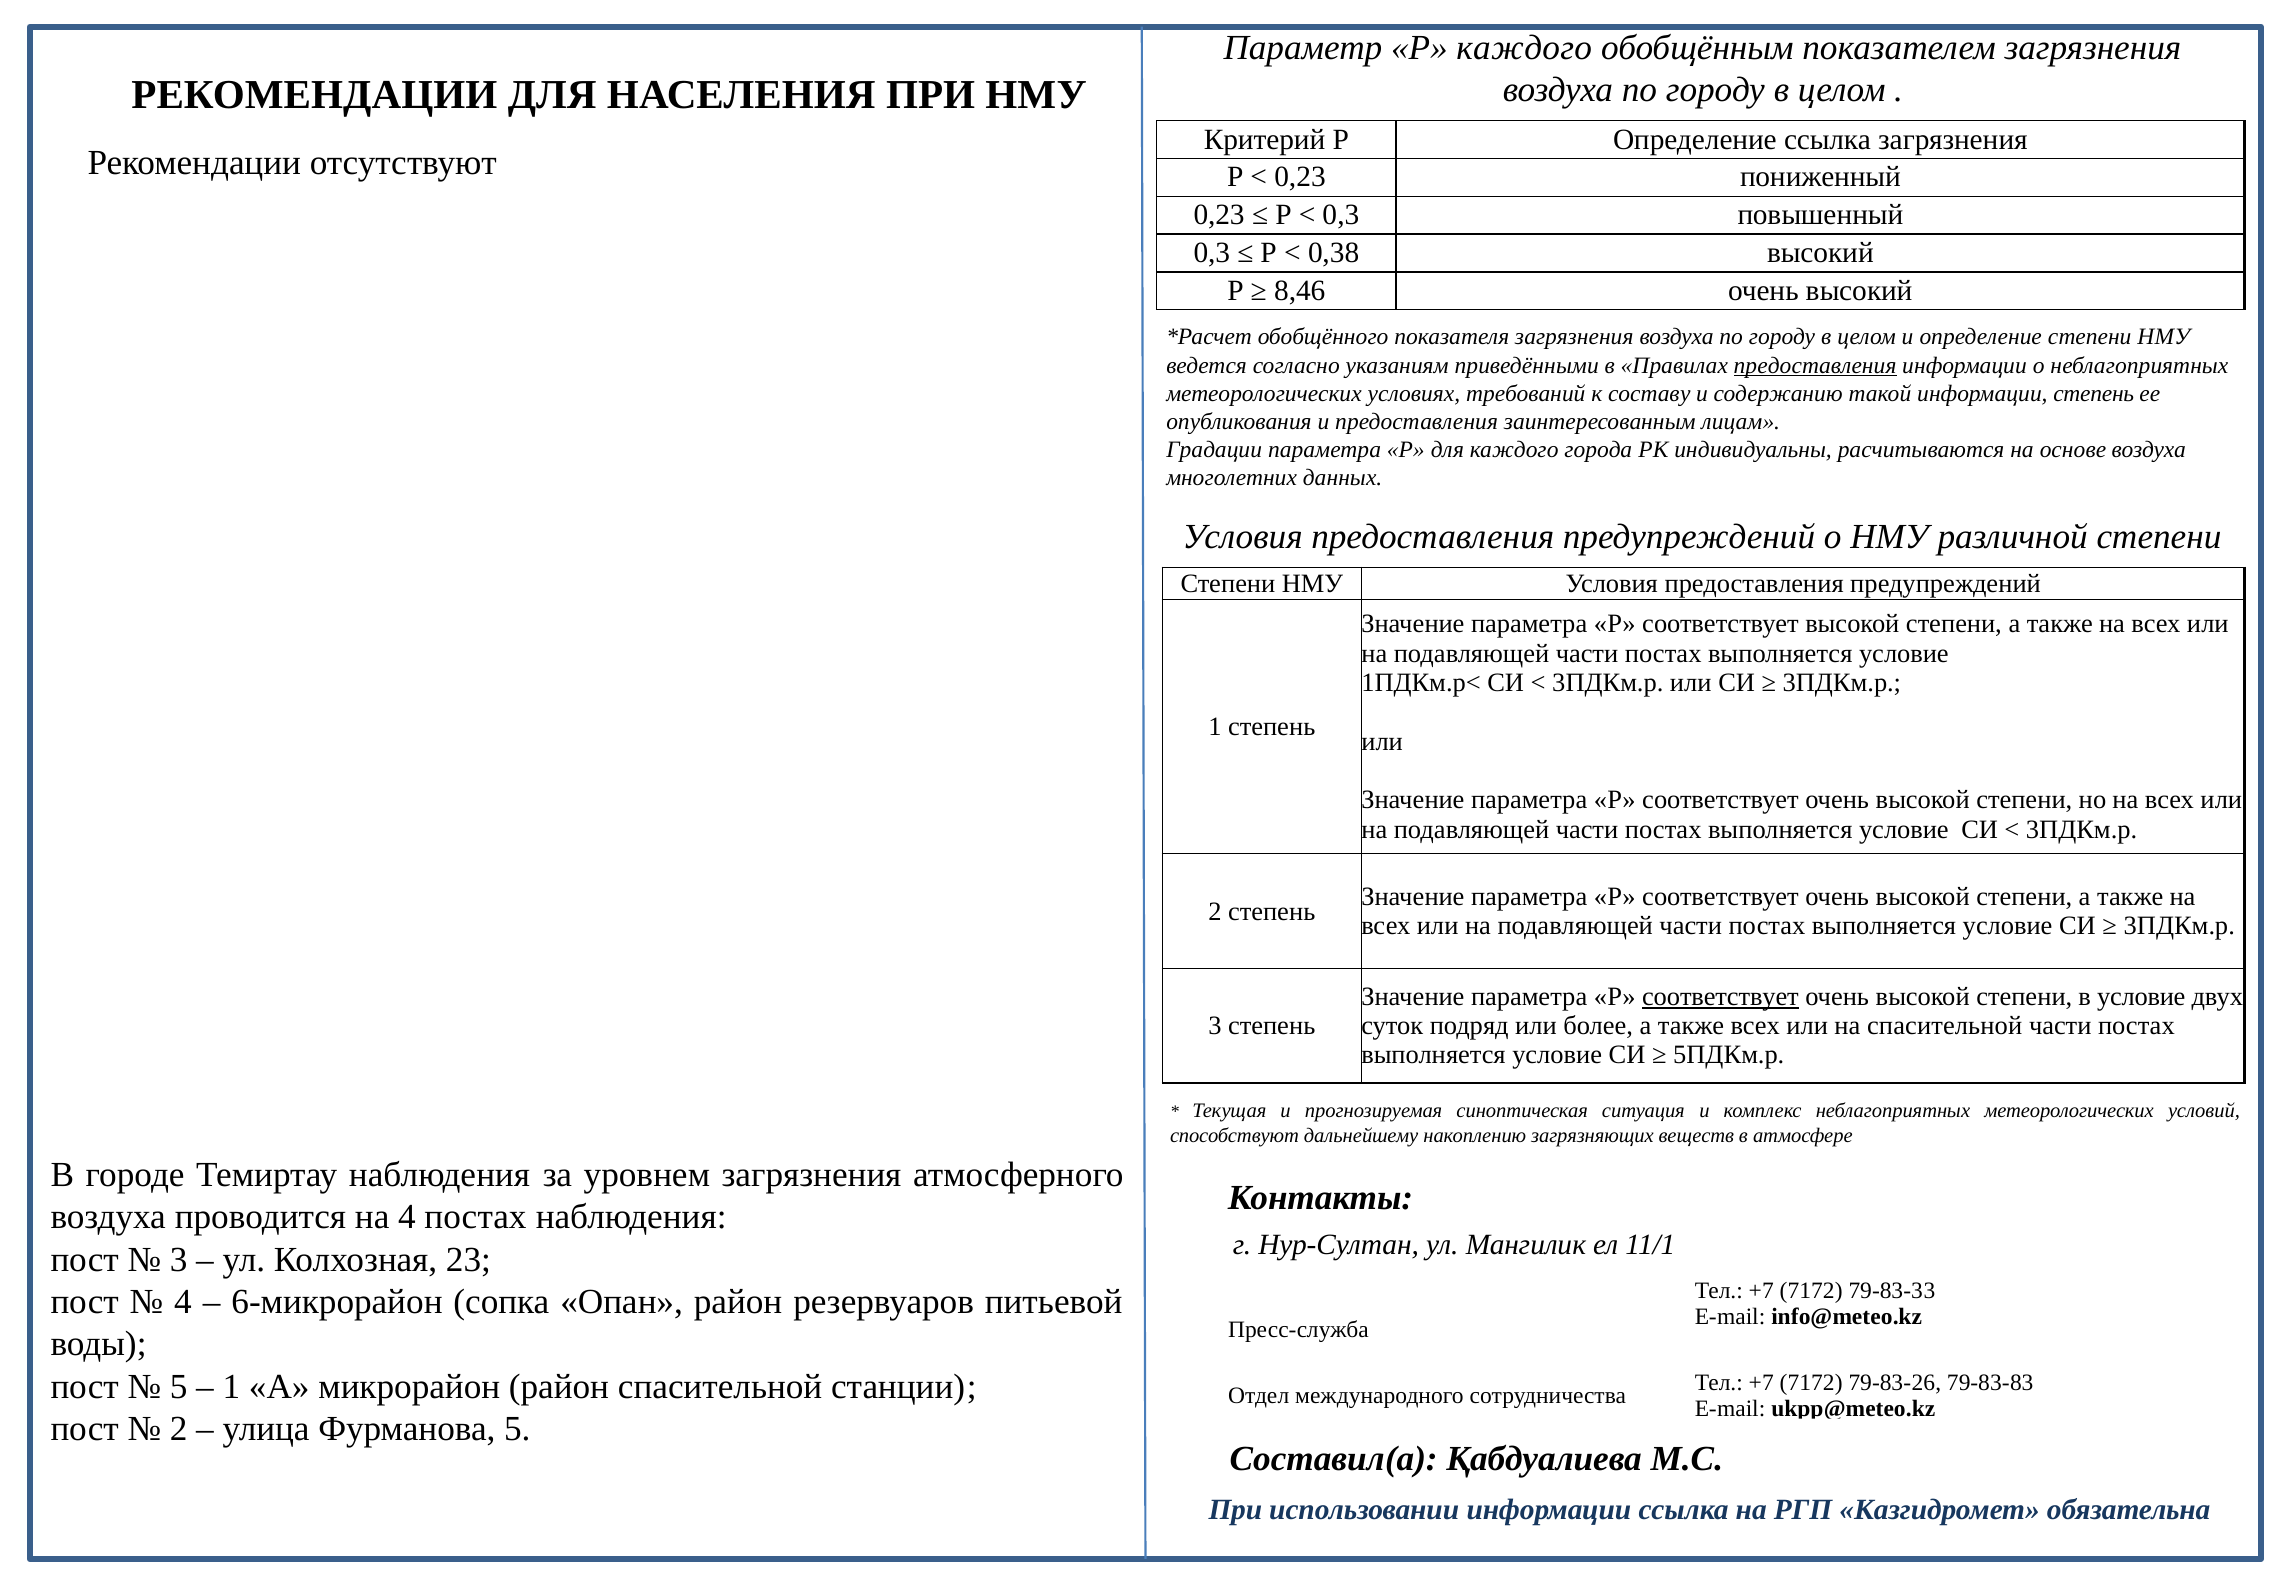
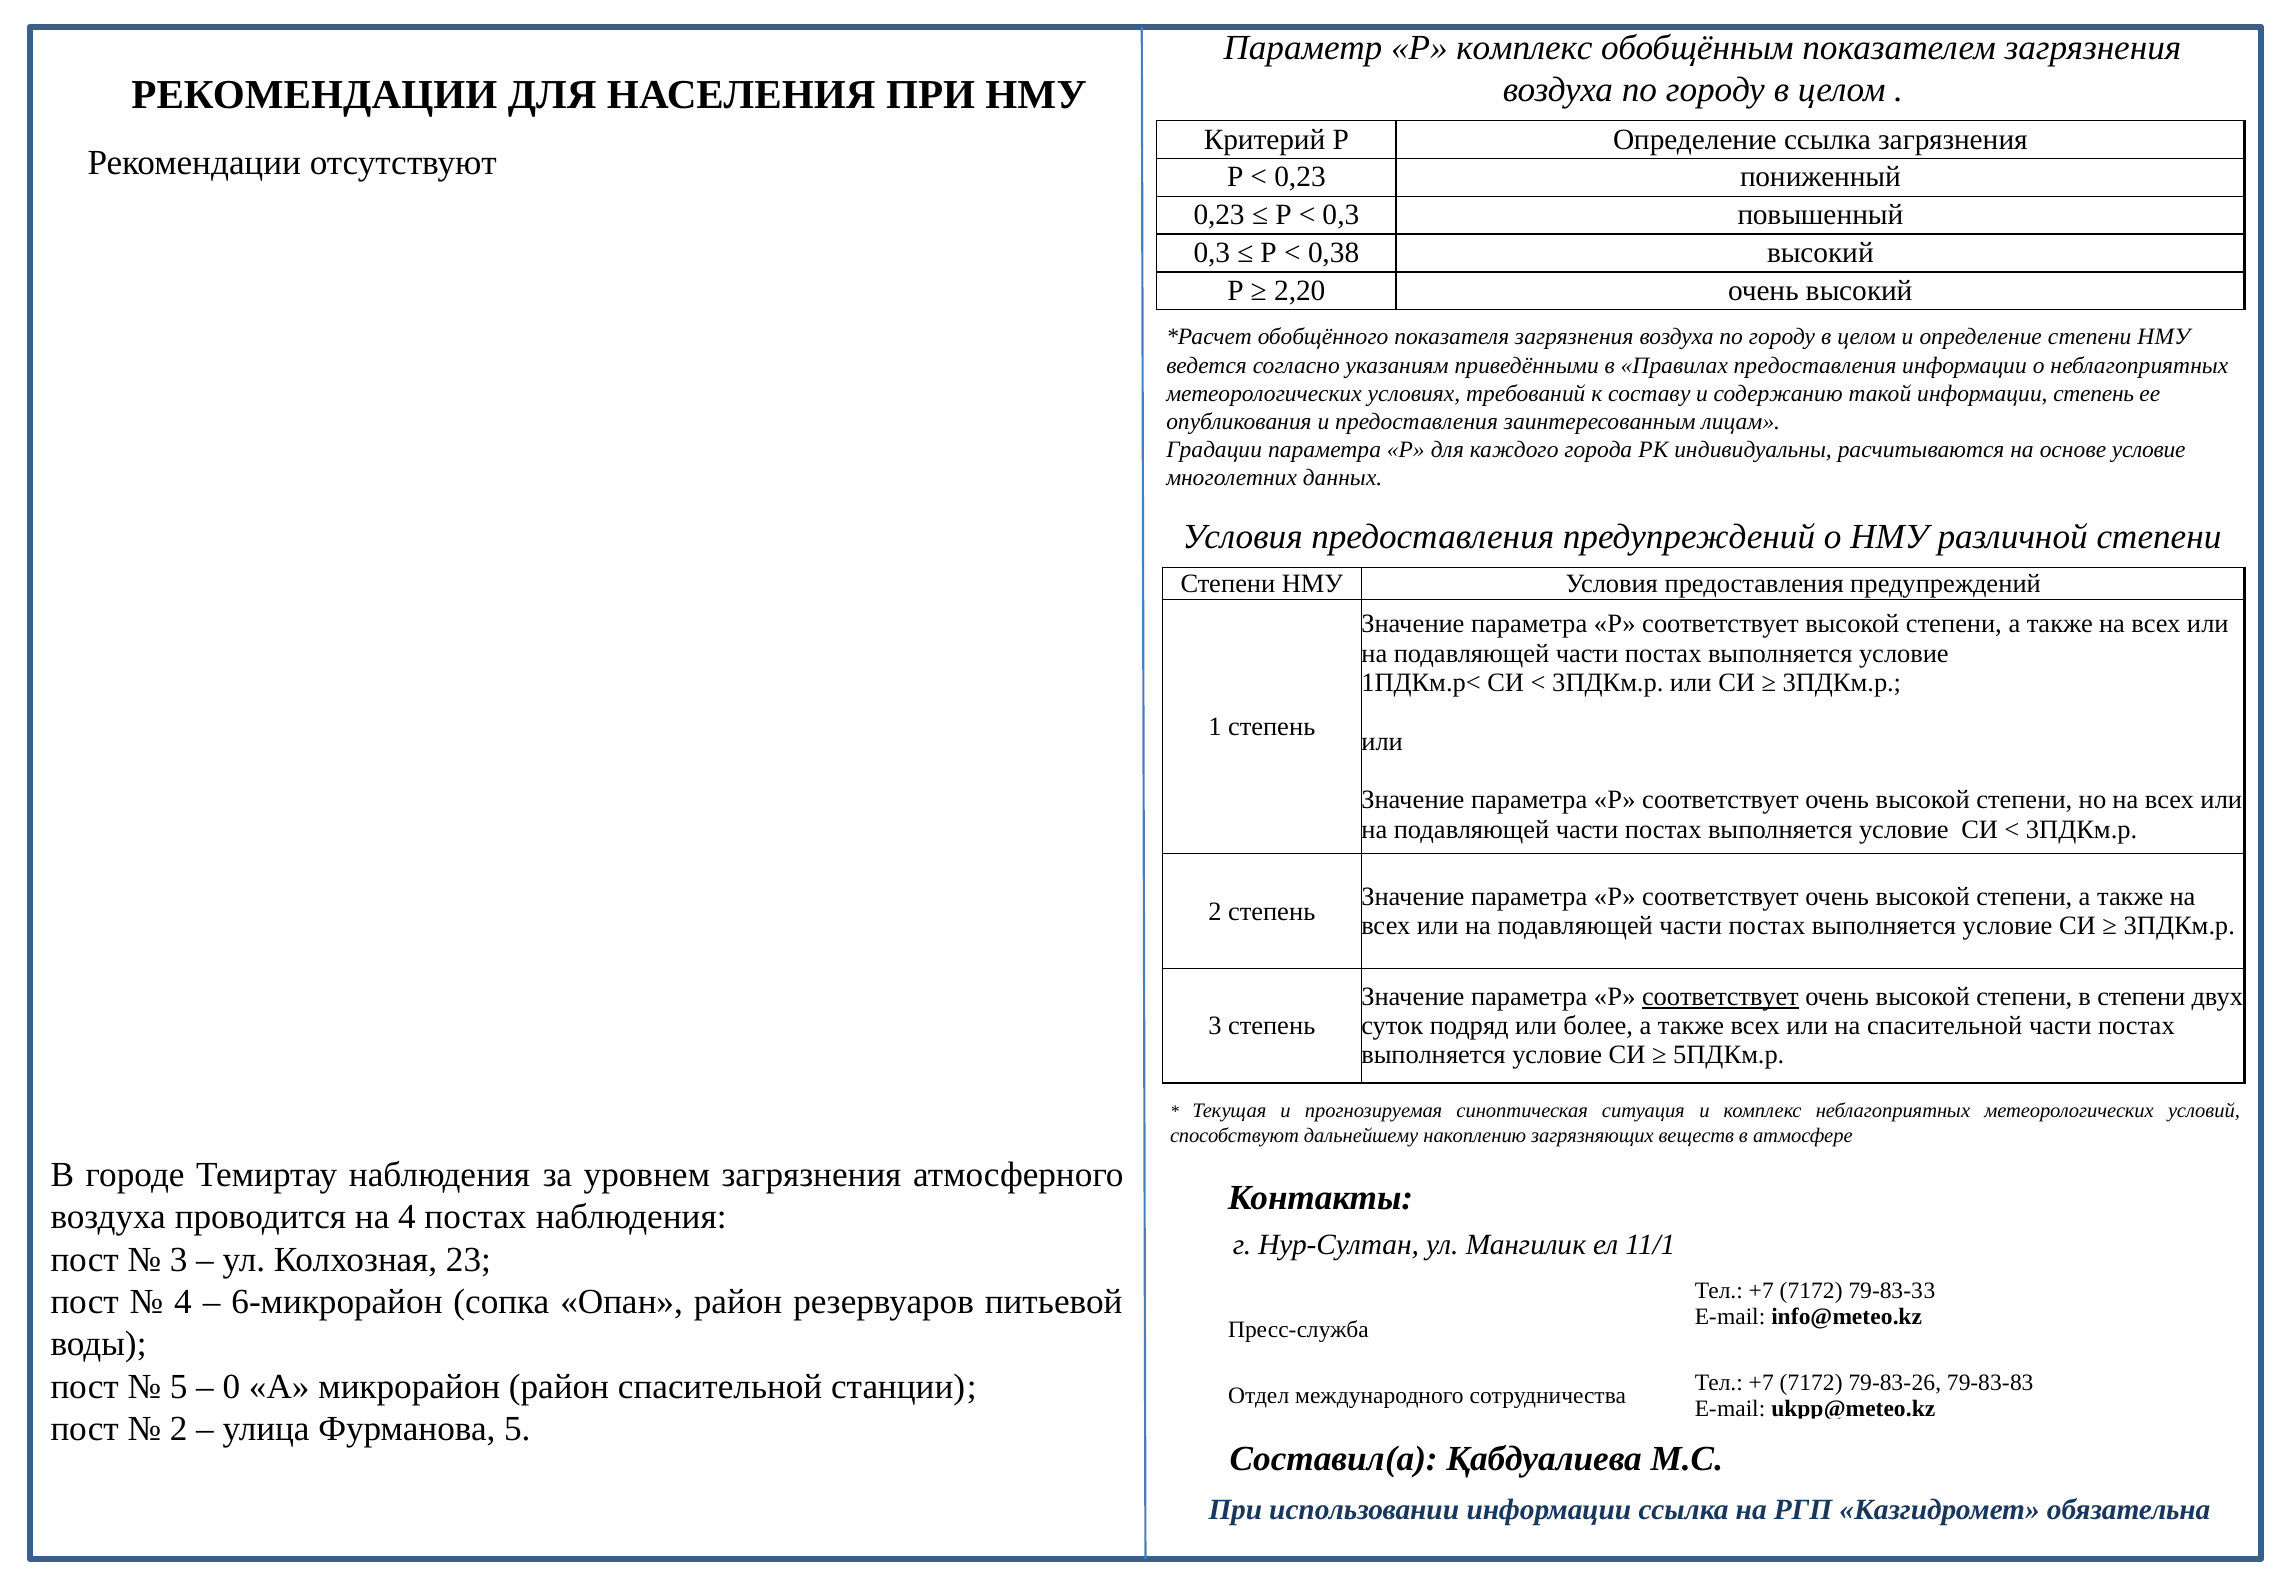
Р каждого: каждого -> комплекс
8,46: 8,46 -> 2,20
предоставления at (1815, 365) underline: present -> none
основе воздуха: воздуха -> условие
в условие: условие -> степени
1 at (231, 1386): 1 -> 0
